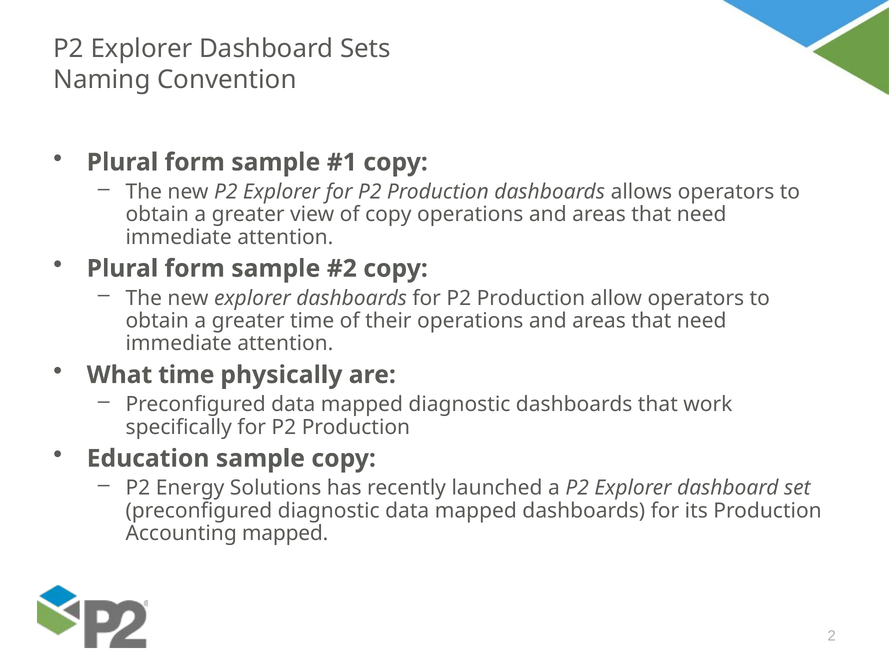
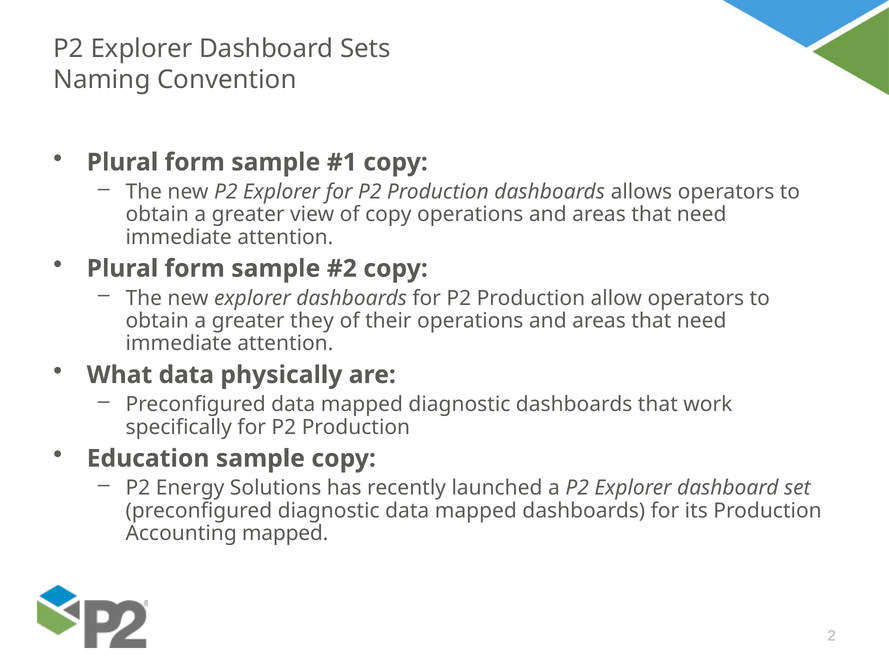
greater time: time -> they
What time: time -> data
